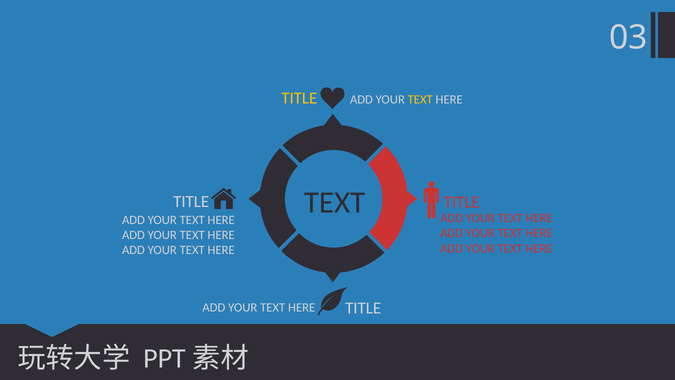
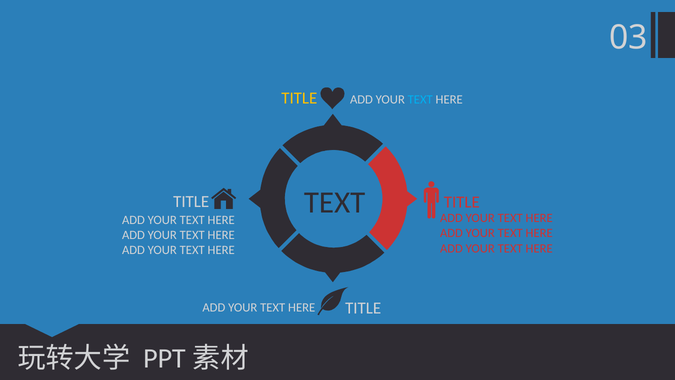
TEXT at (420, 99) colour: yellow -> light blue
